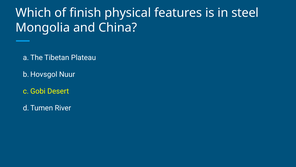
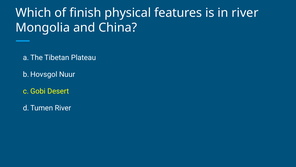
in steel: steel -> river
